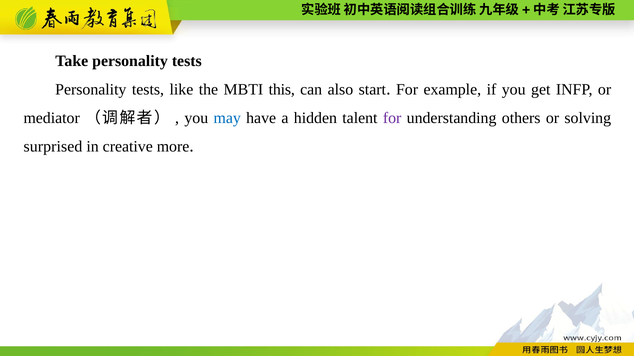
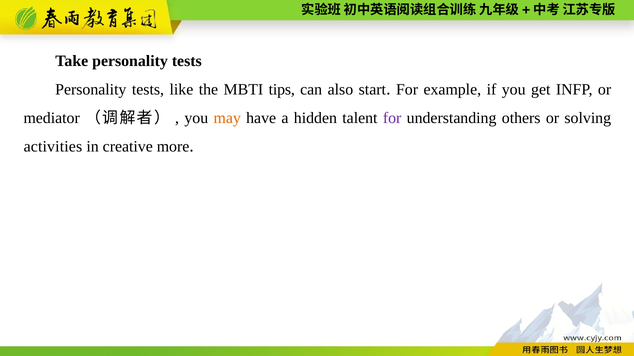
this: this -> tips
may colour: blue -> orange
surprised: surprised -> activities
